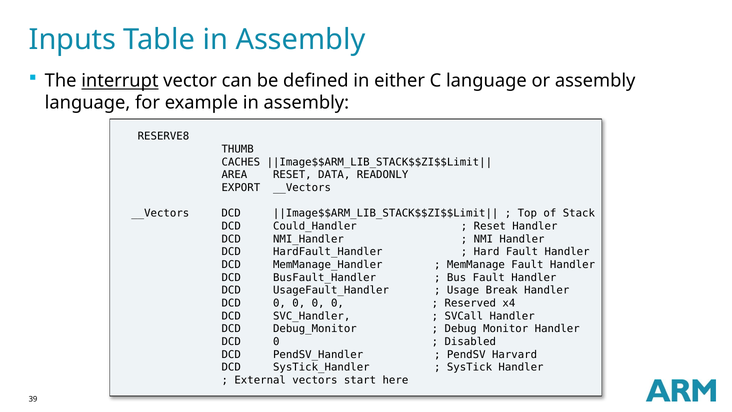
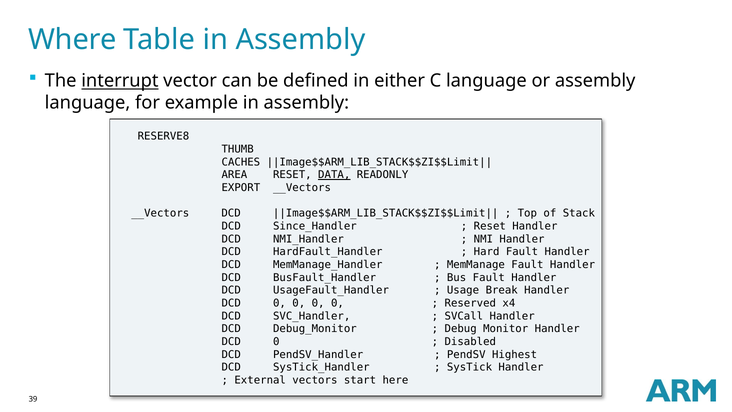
Inputs: Inputs -> Where
DATA underline: none -> present
Could_Handler: Could_Handler -> Since_Handler
Harvard: Harvard -> Highest
